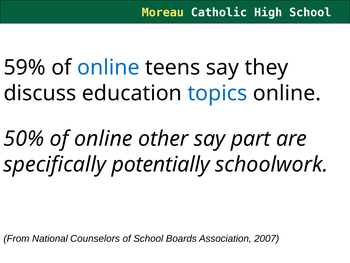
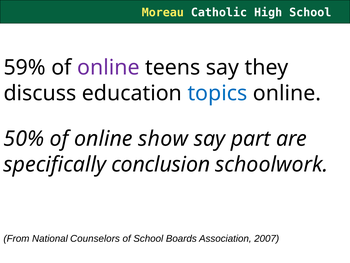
online at (108, 67) colour: blue -> purple
other: other -> show
potentially: potentially -> conclusion
